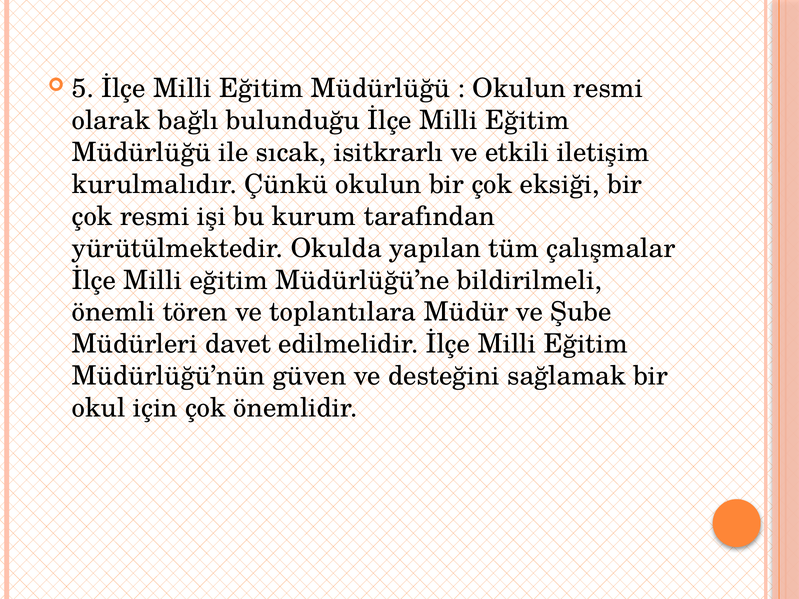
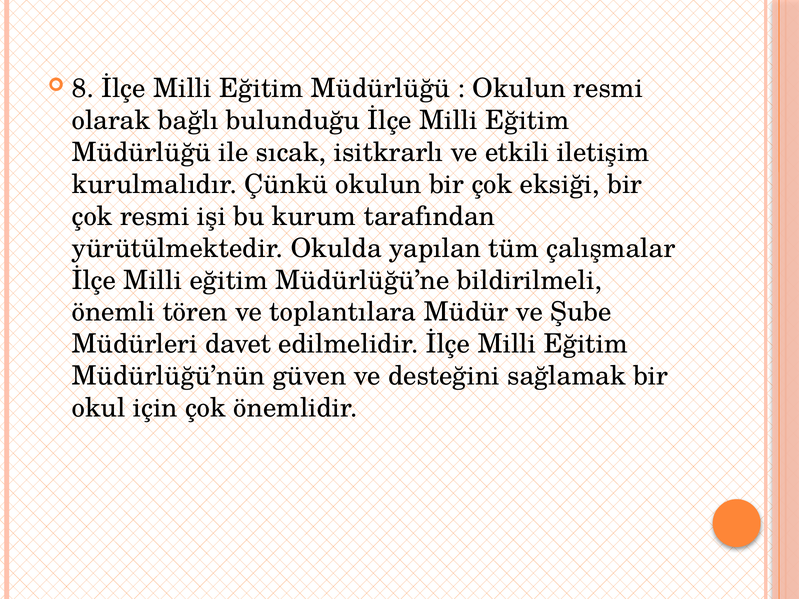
5: 5 -> 8
